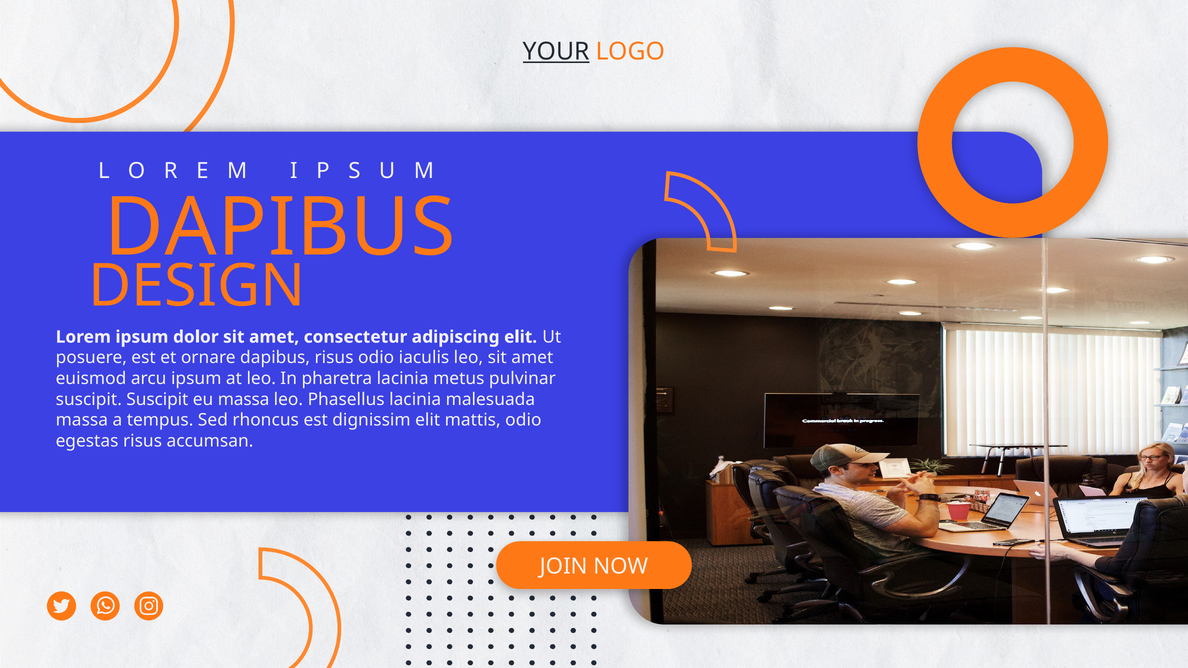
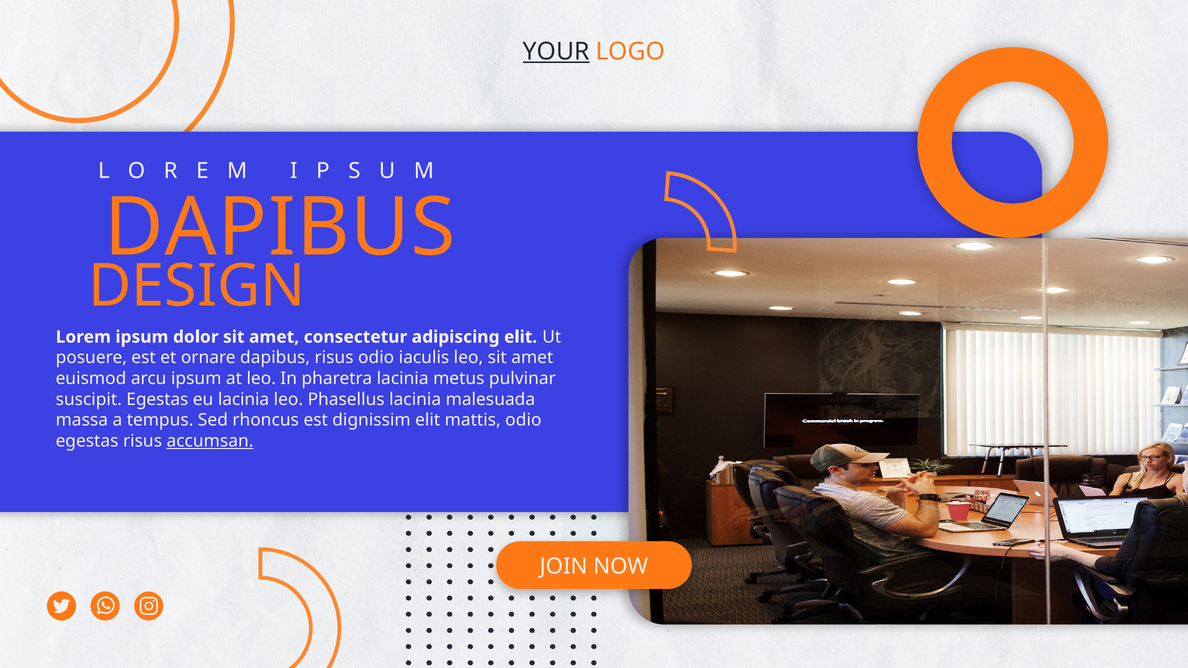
suscipit Suscipit: Suscipit -> Egestas
eu massa: massa -> lacinia
accumsan underline: none -> present
